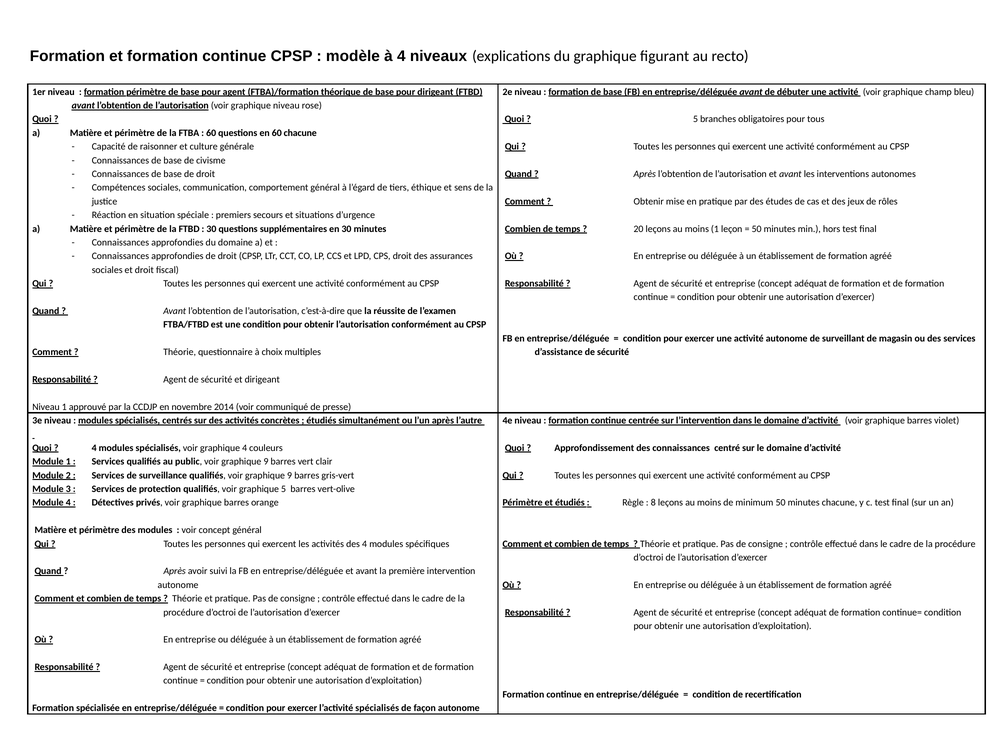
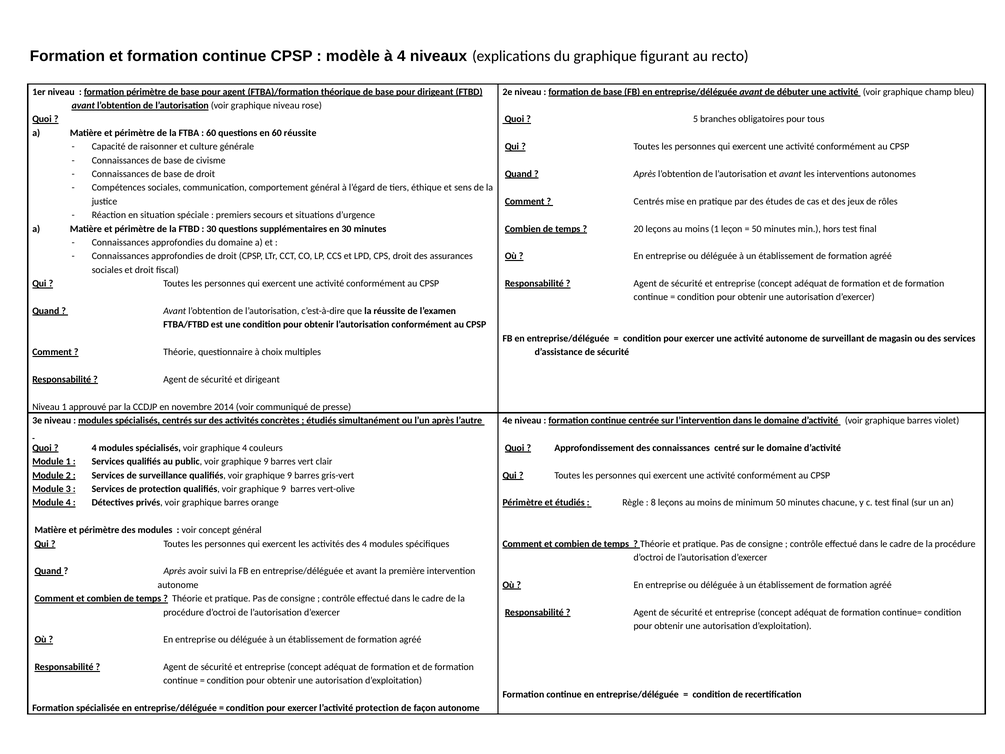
60 chacune: chacune -> réussite
Obtenir at (649, 201): Obtenir -> Centrés
5 at (284, 489): 5 -> 9
l’activité spécialisés: spécialisés -> protection
